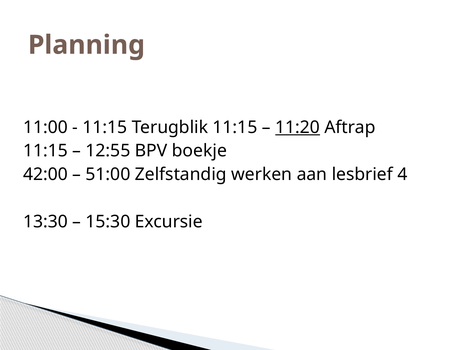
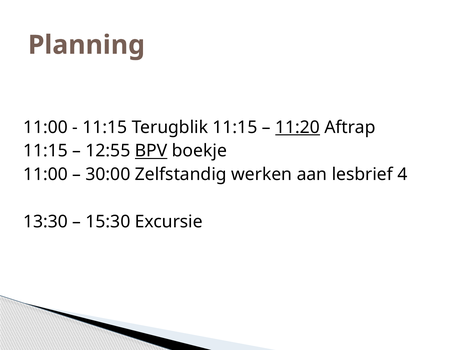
BPV underline: none -> present
42:00 at (45, 175): 42:00 -> 11:00
51:00: 51:00 -> 30:00
